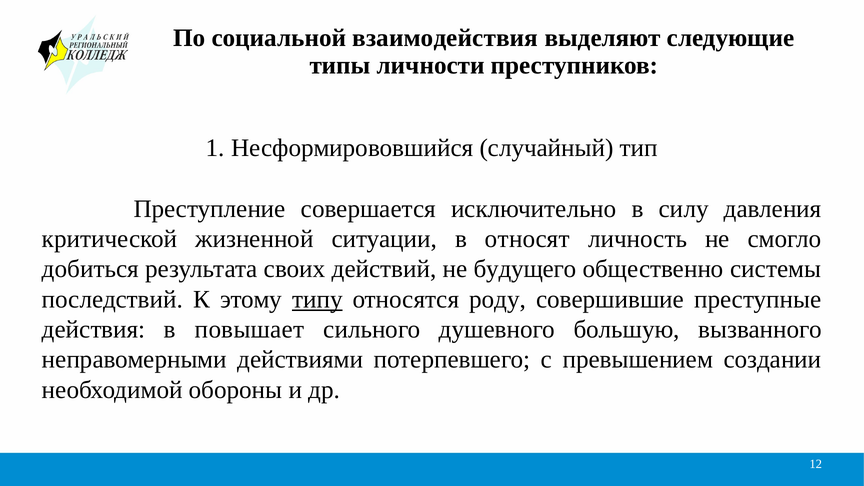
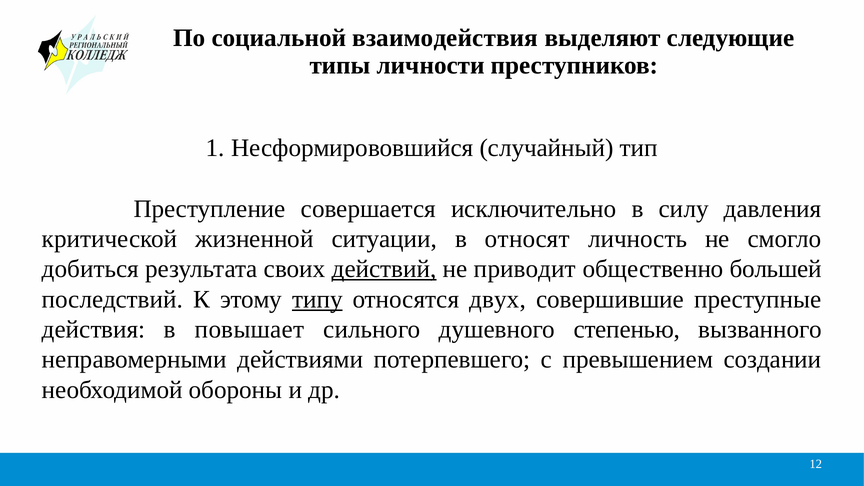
действий underline: none -> present
будущего: будущего -> приводит
системы: системы -> большей
роду: роду -> двух
большую: большую -> степенью
